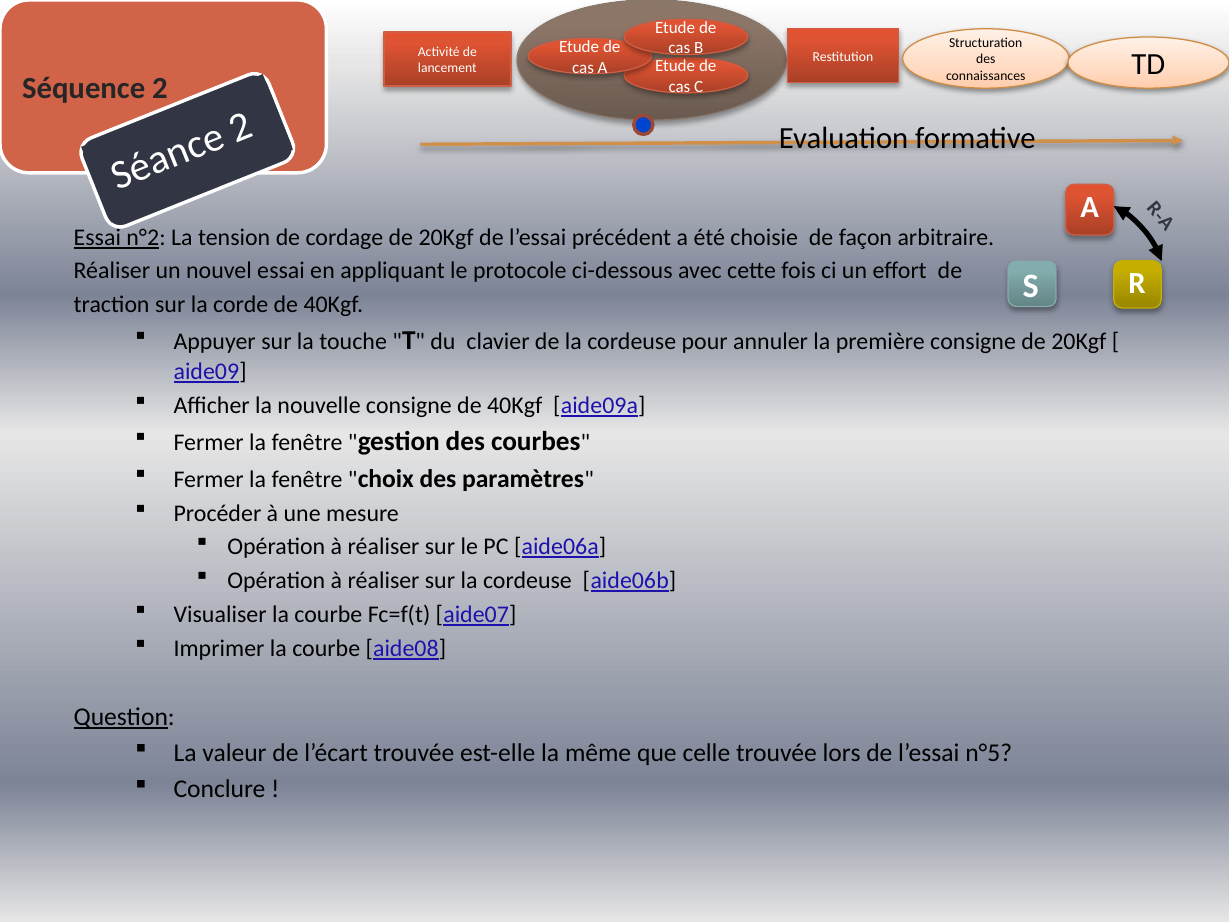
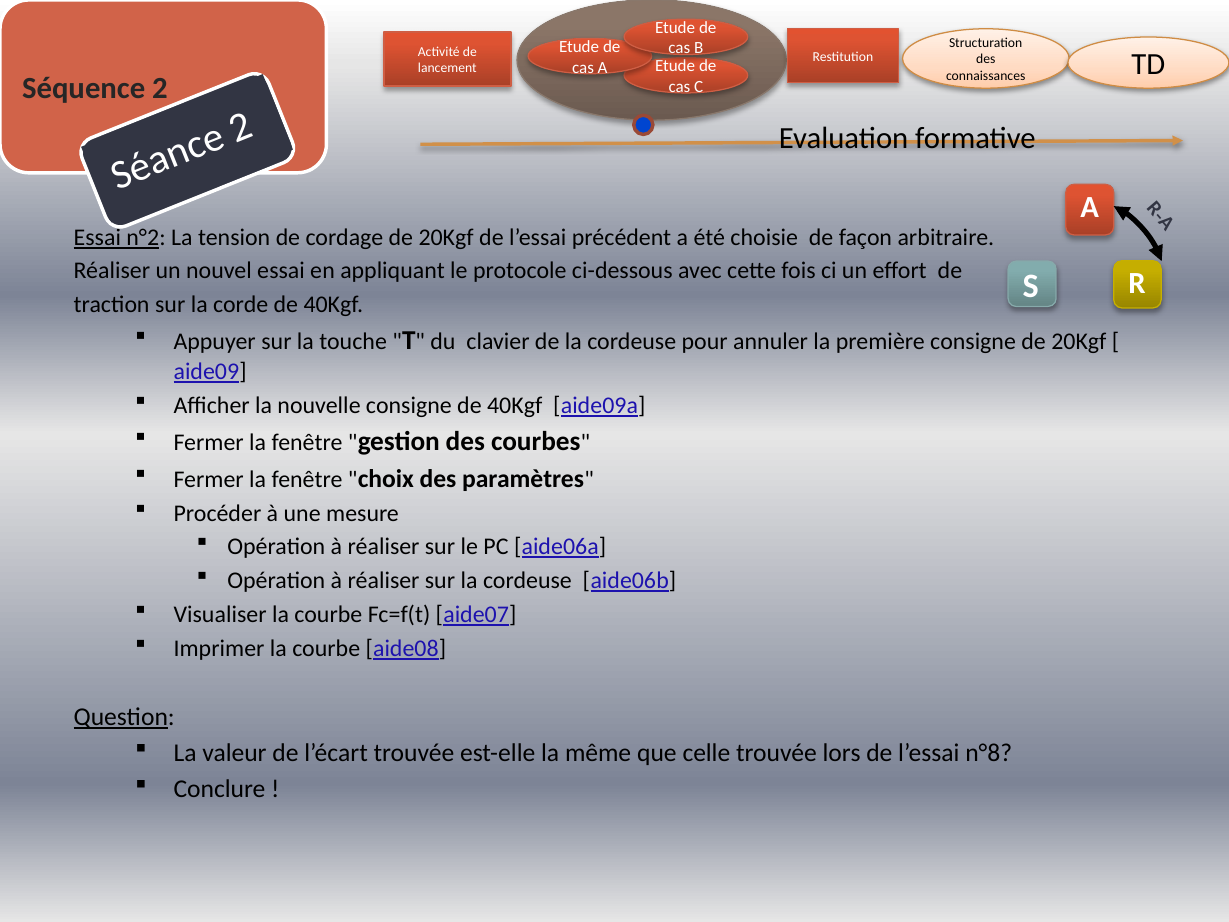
n°5: n°5 -> n°8
